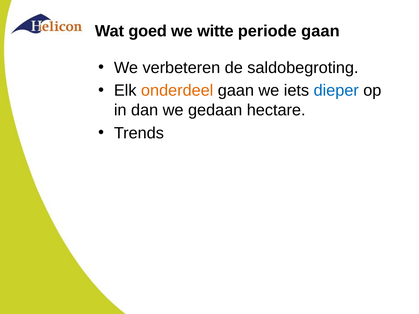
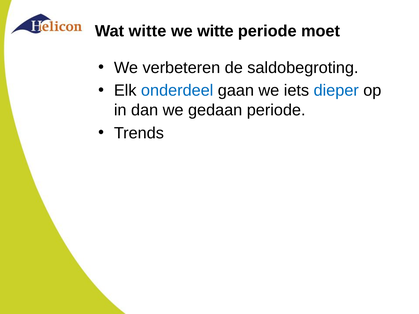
Wat goed: goed -> witte
periode gaan: gaan -> moet
onderdeel colour: orange -> blue
gedaan hectare: hectare -> periode
